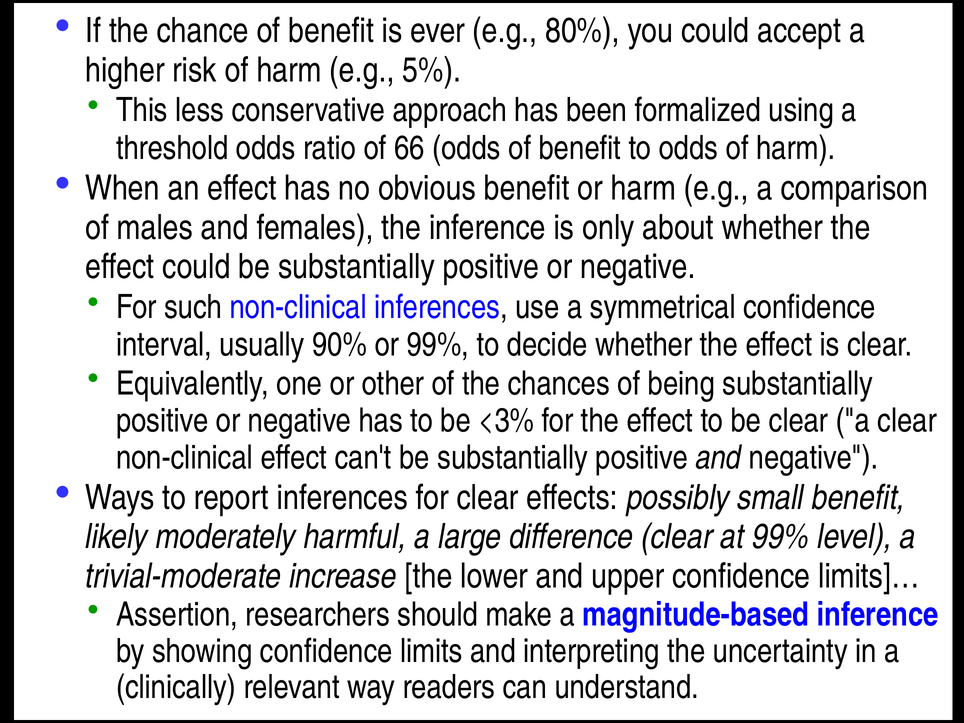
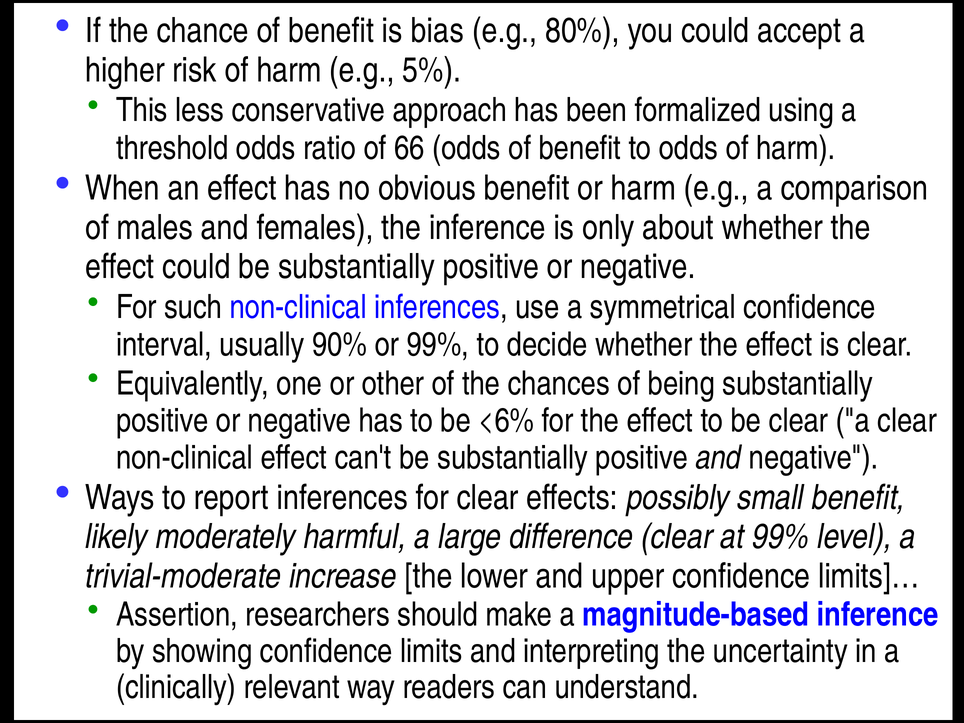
ever: ever -> bias
<3%: <3% -> <6%
